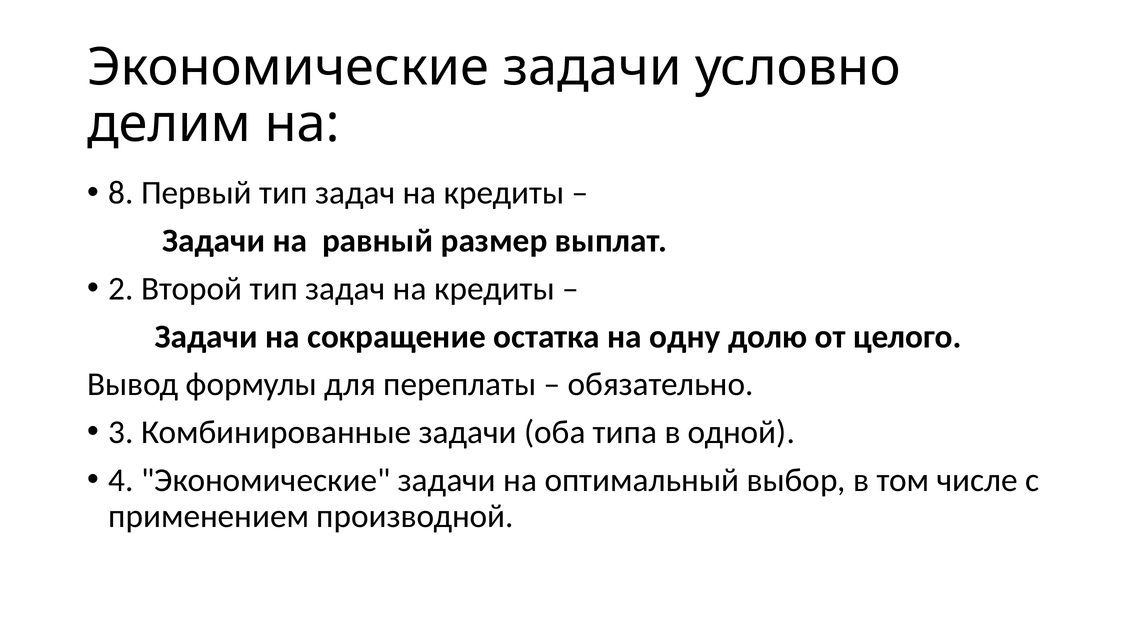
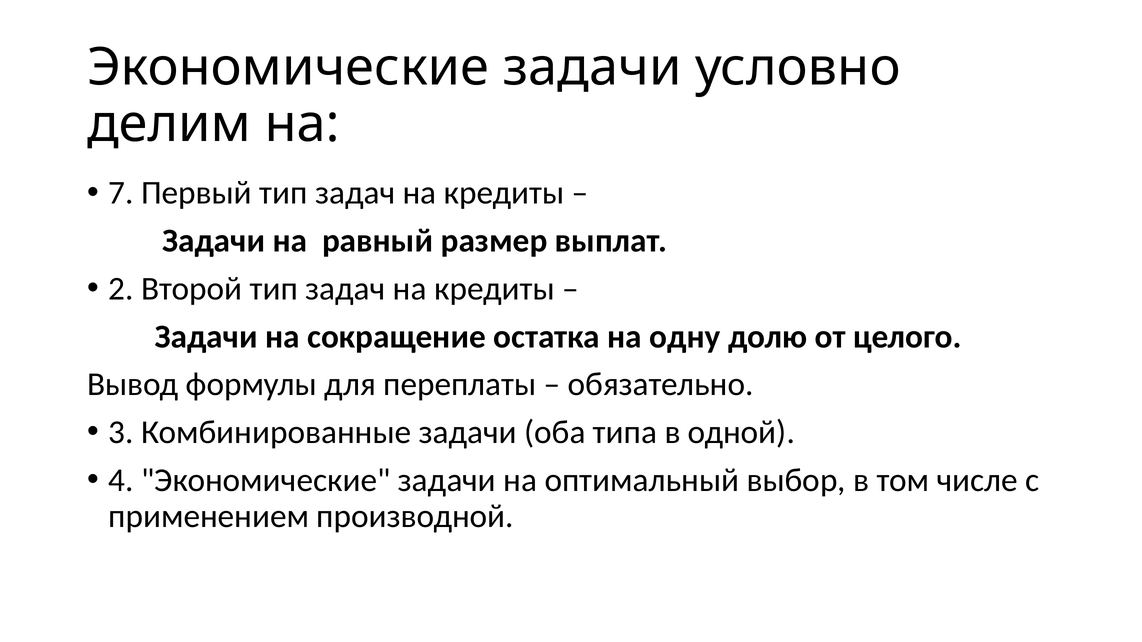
8: 8 -> 7
